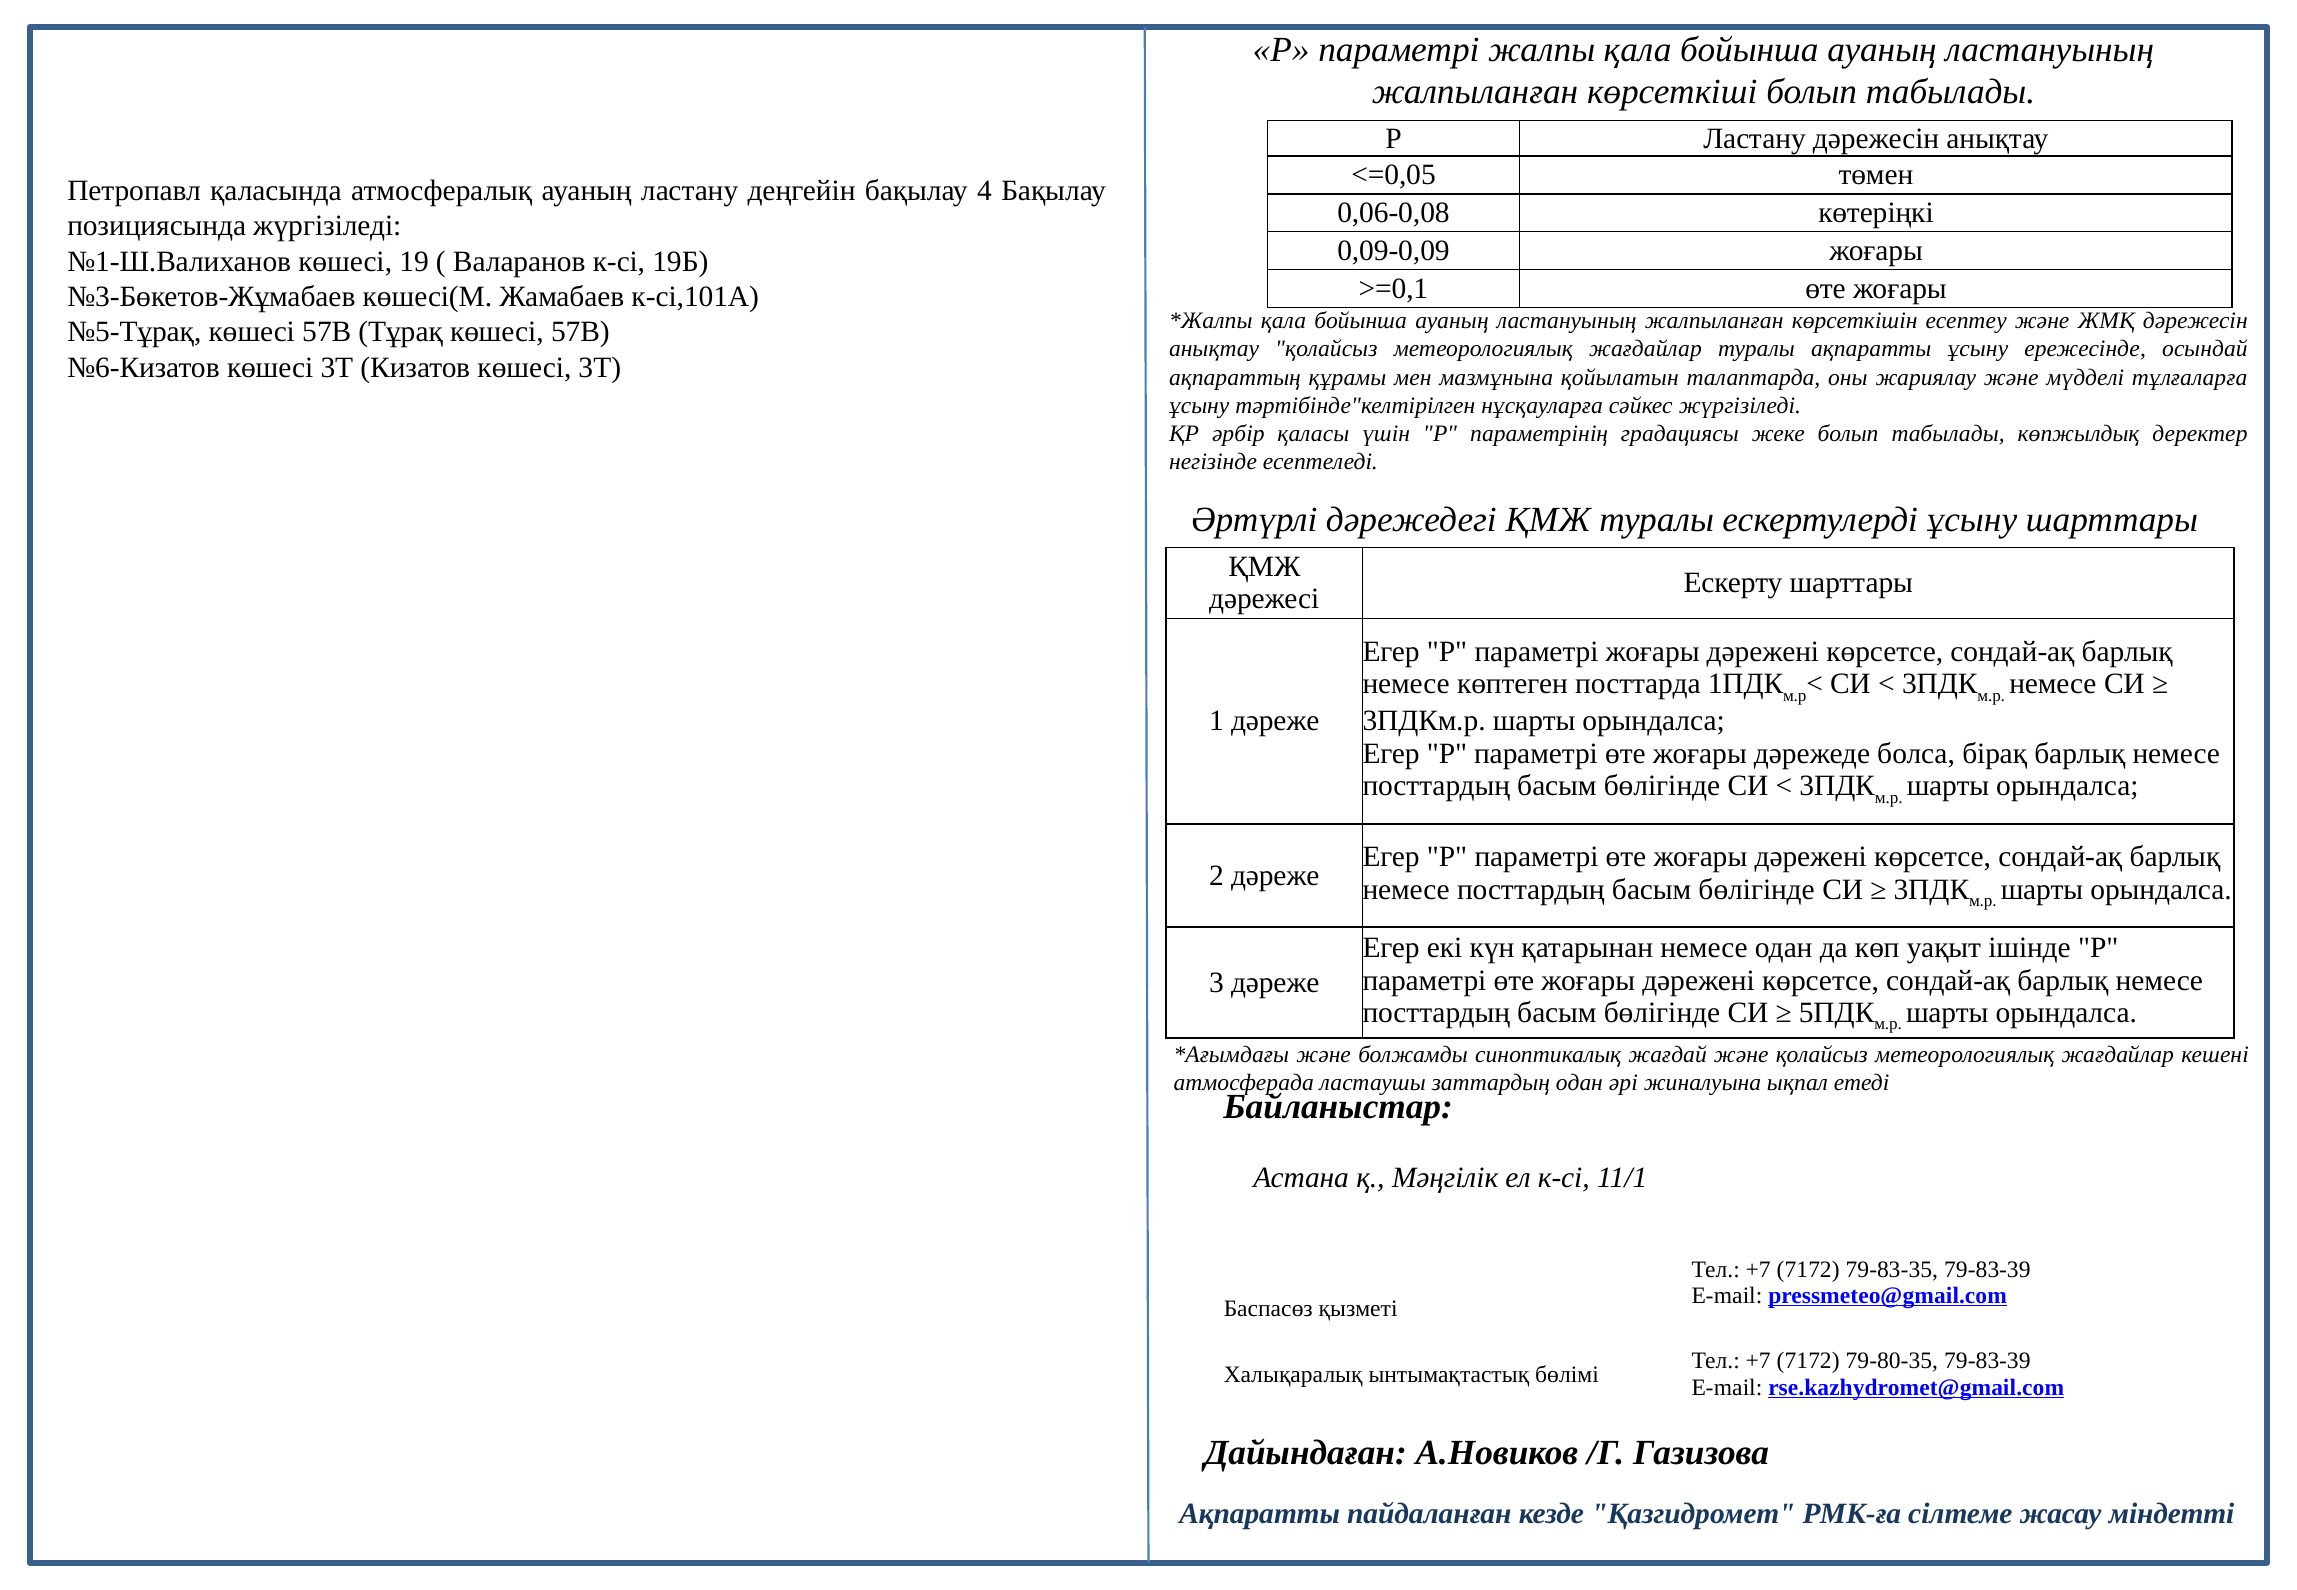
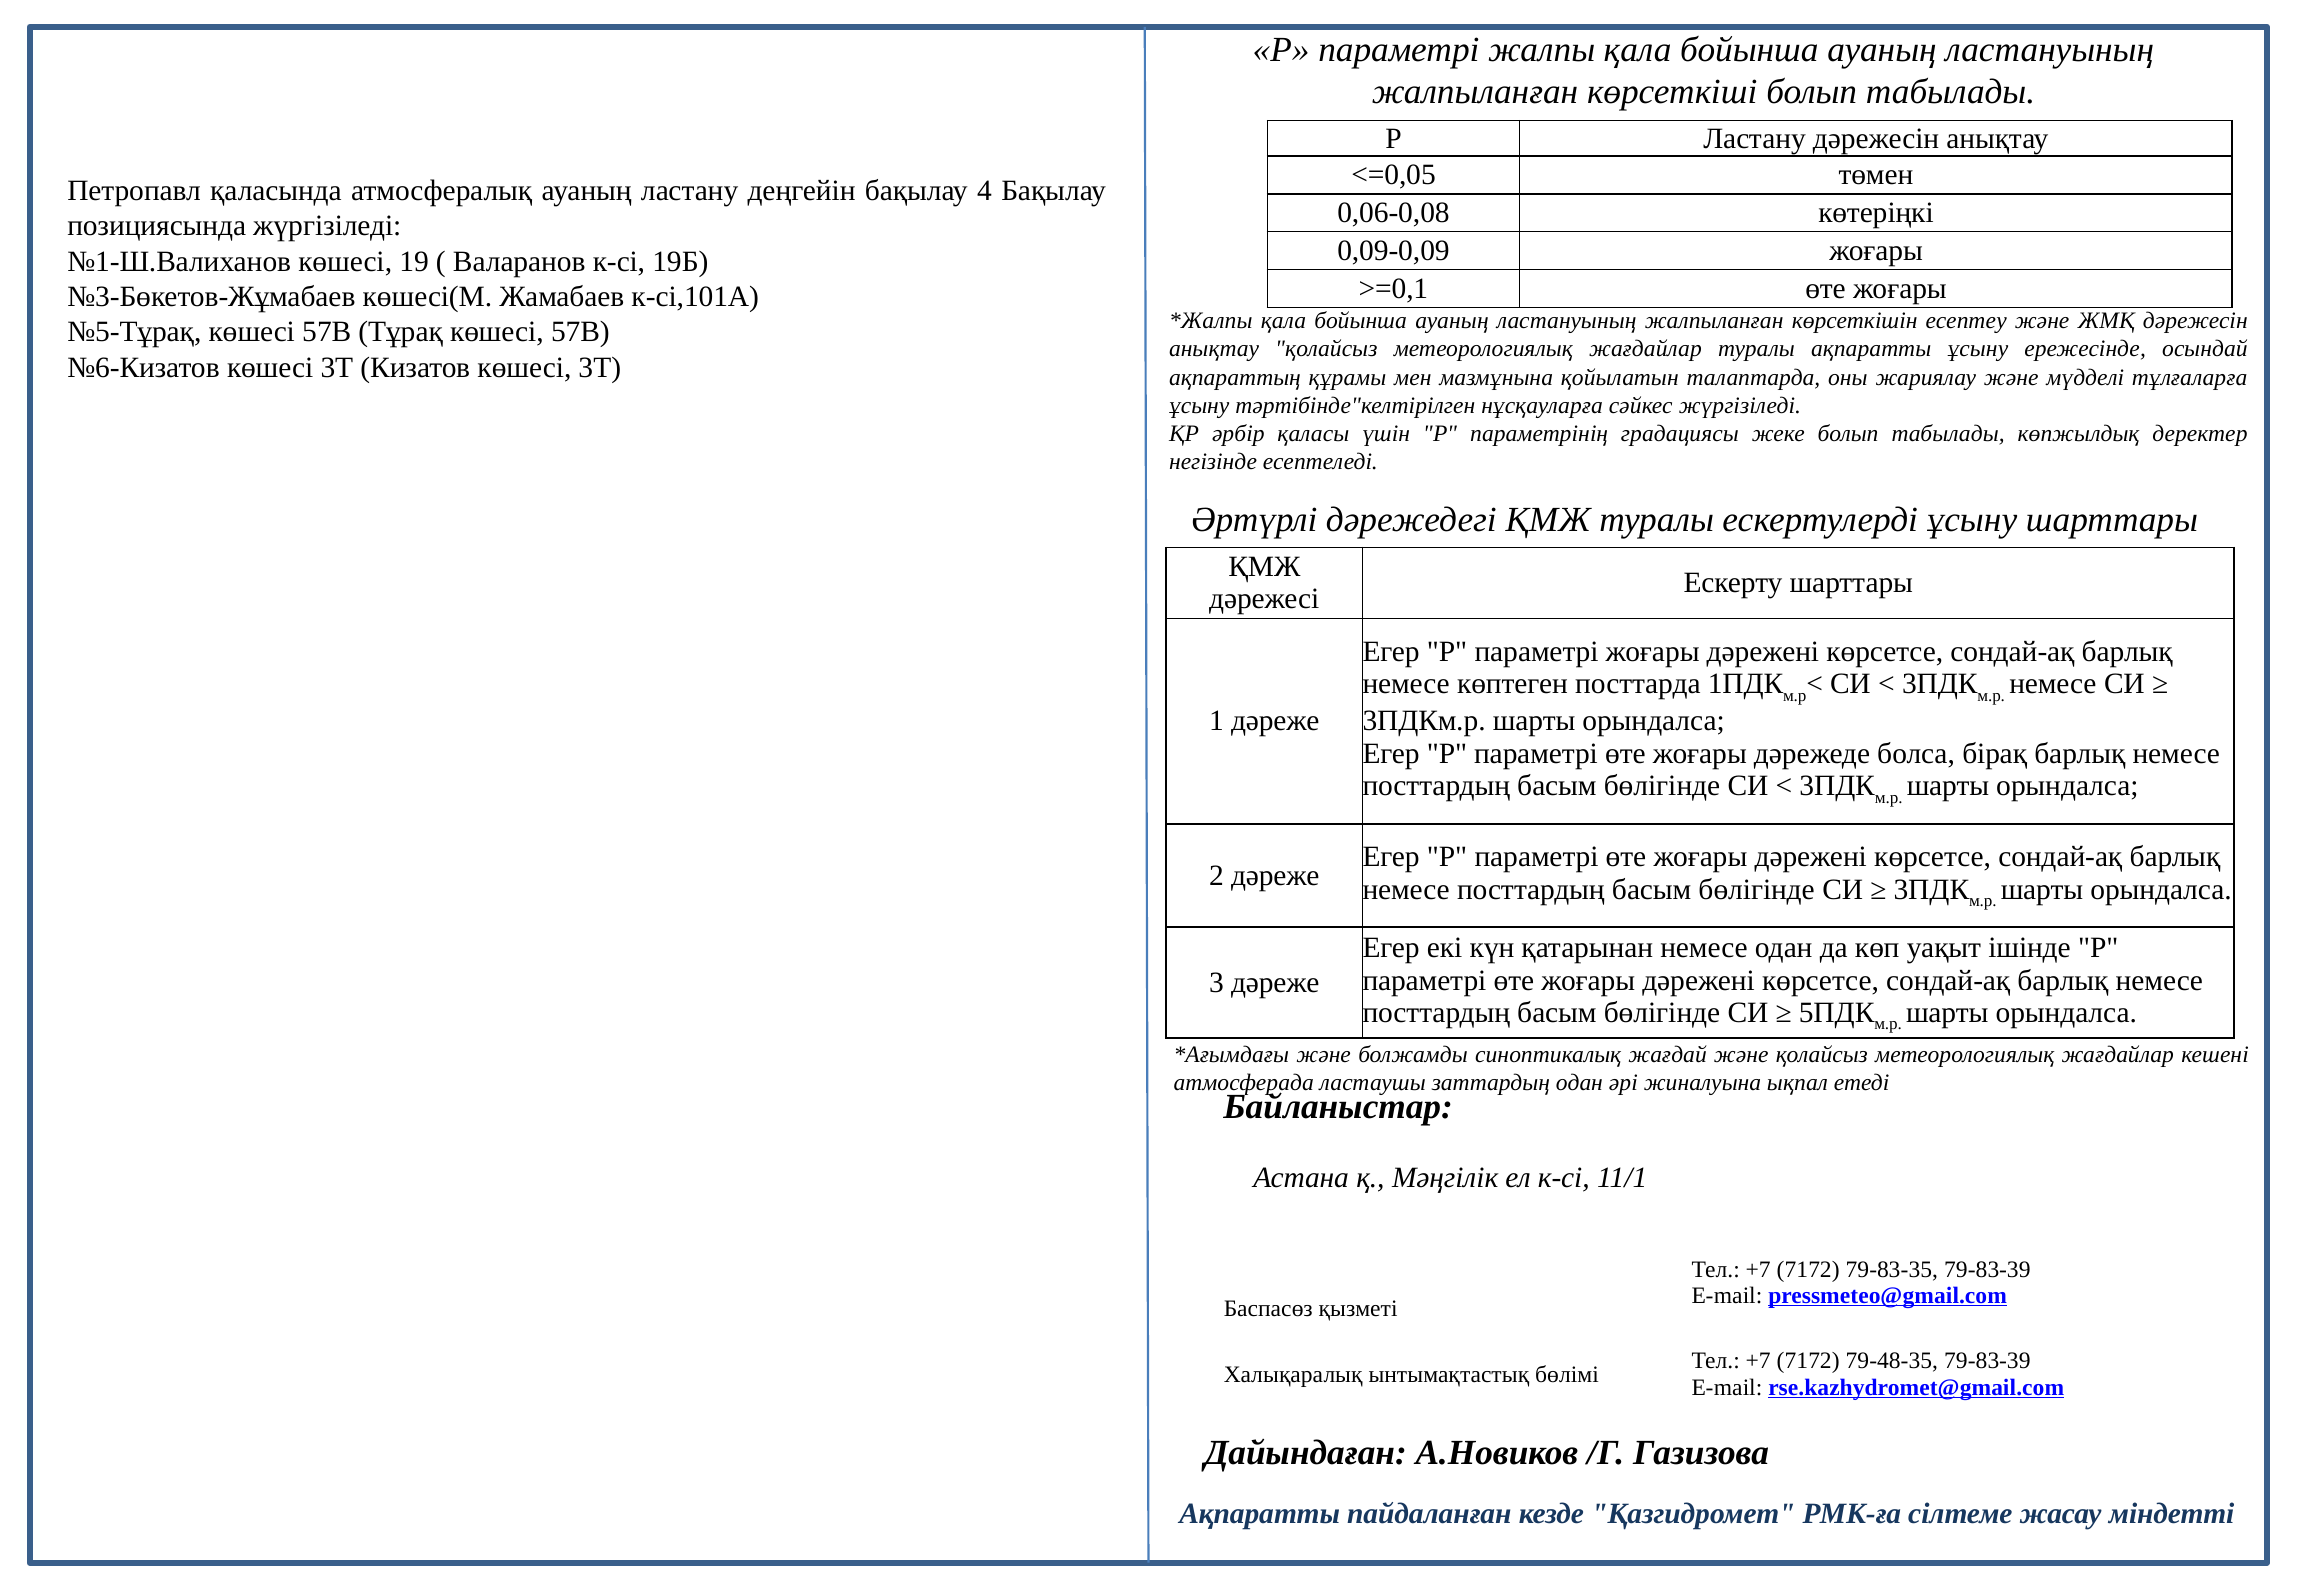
79-80-35: 79-80-35 -> 79-48-35
